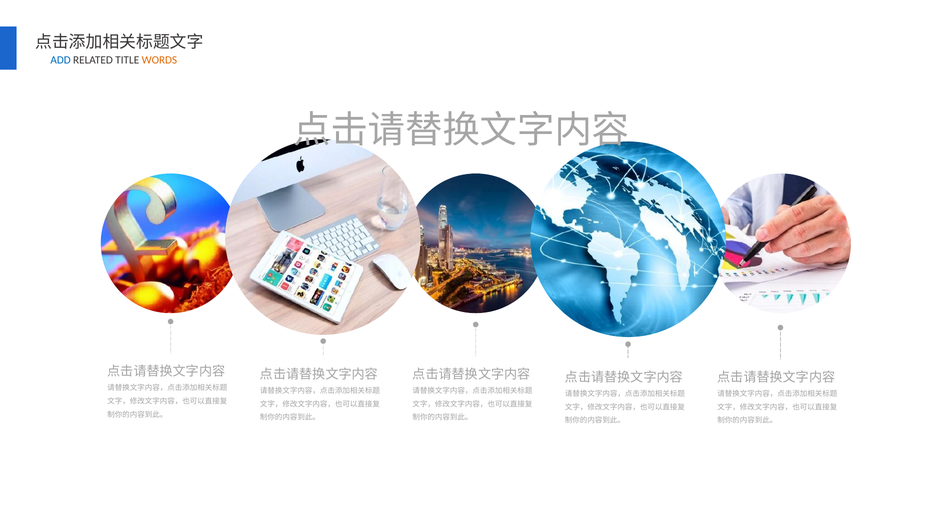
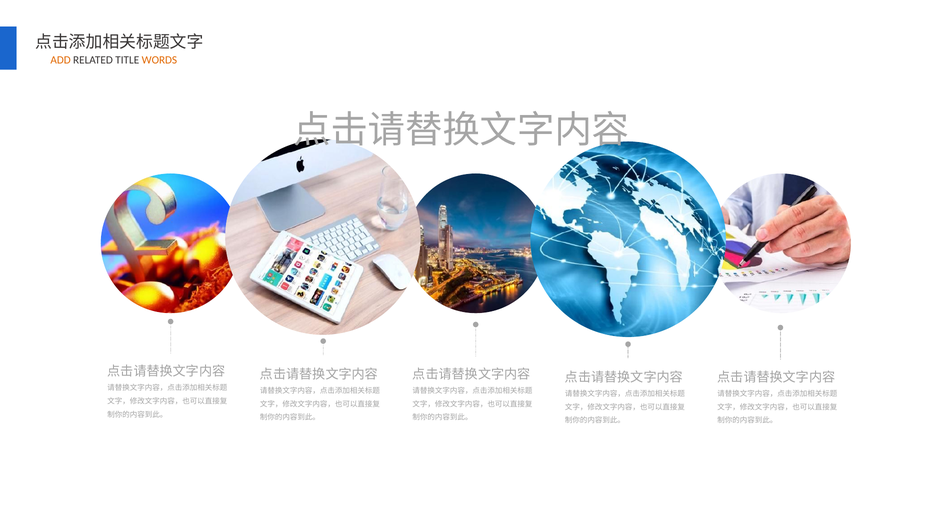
ADD colour: blue -> orange
